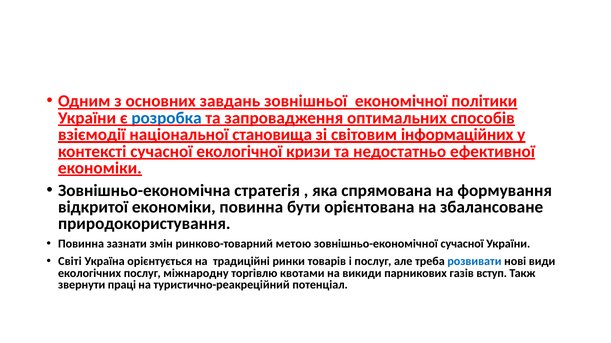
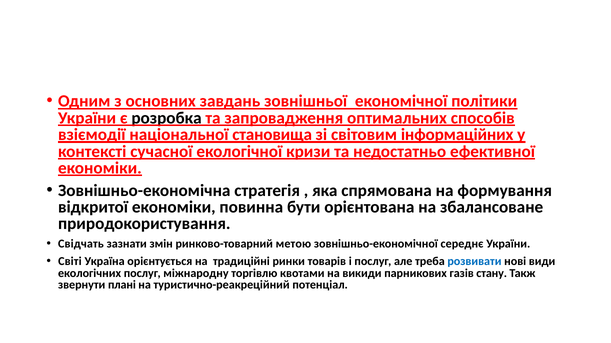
розробка colour: blue -> black
Повинна at (81, 244): Повинна -> Свідчать
зовнішньо-економічної сучасної: сучасної -> середнє
вступ: вступ -> стану
праці: праці -> плані
